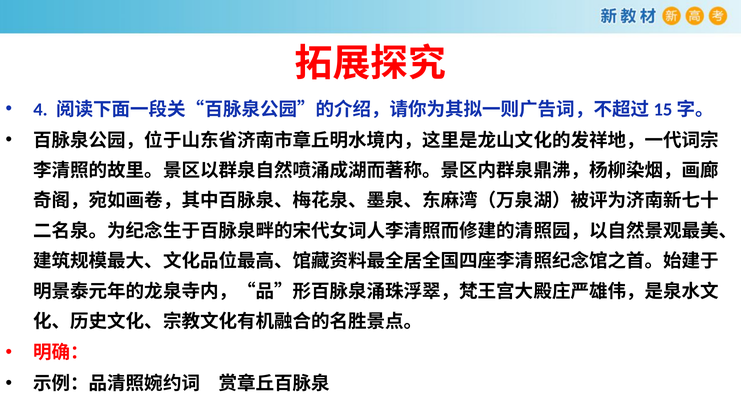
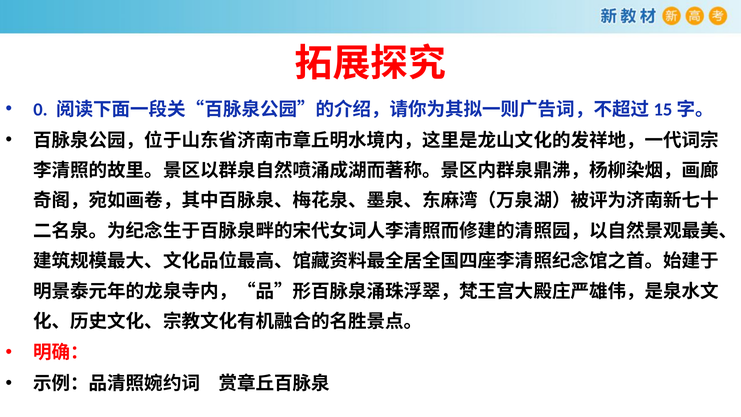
4: 4 -> 0
